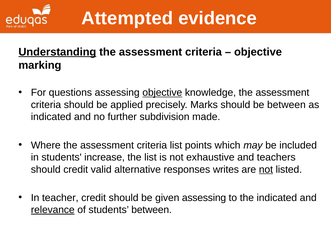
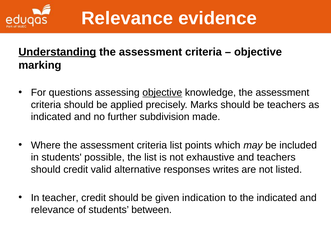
Attempted at (127, 18): Attempted -> Relevance
be between: between -> teachers
increase: increase -> possible
not at (266, 170) underline: present -> none
given assessing: assessing -> indication
relevance at (53, 210) underline: present -> none
